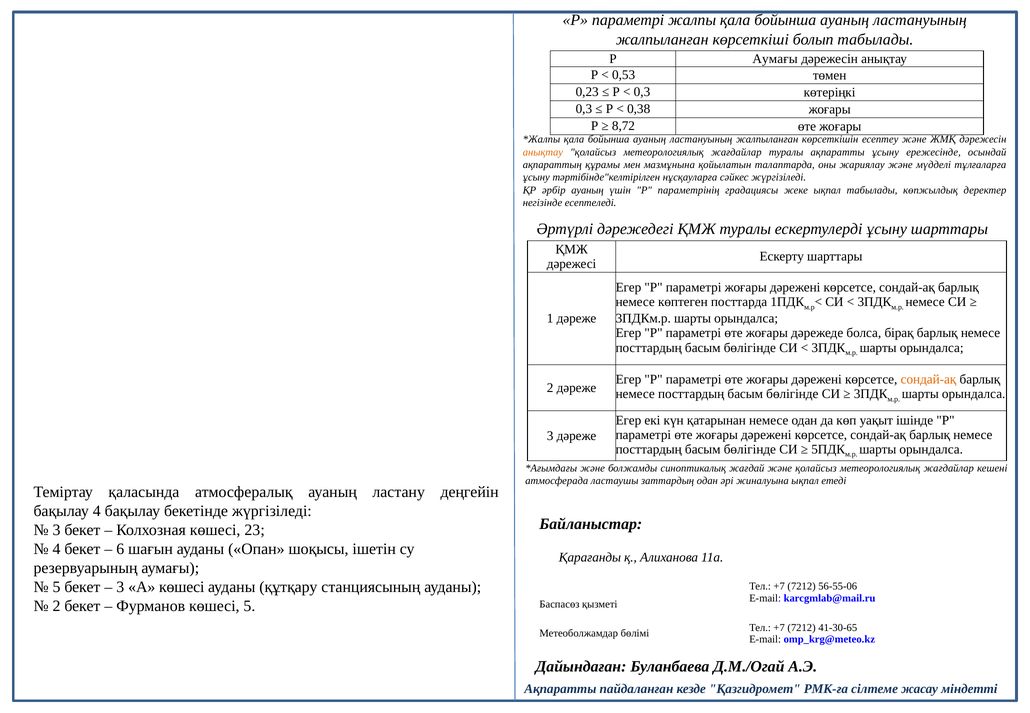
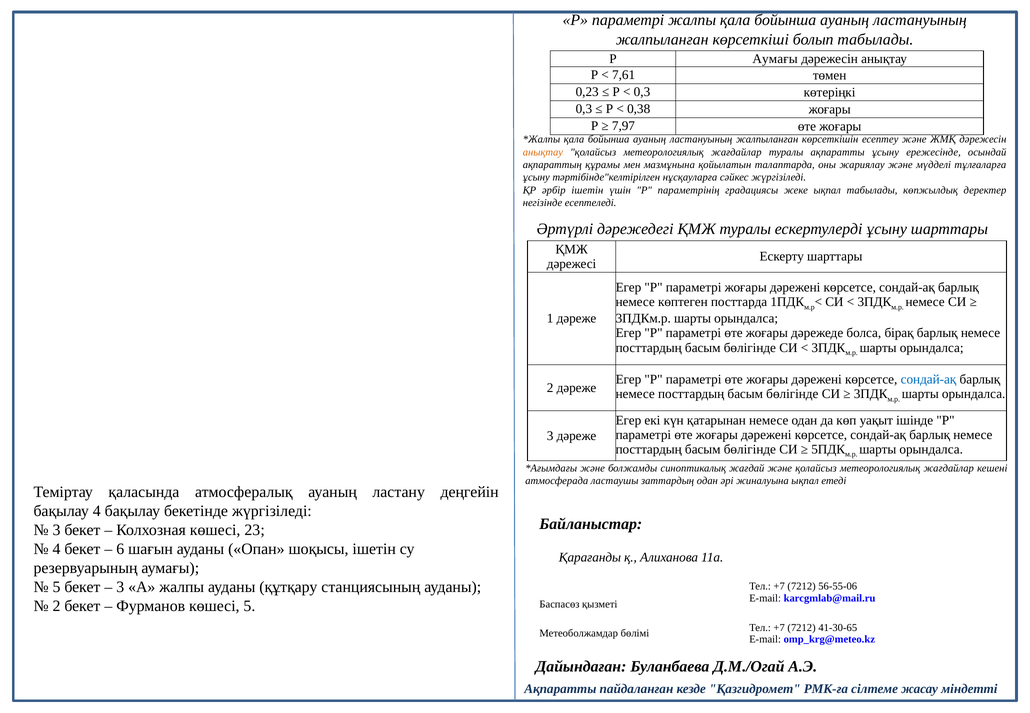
0,53: 0,53 -> 7,61
8,72: 8,72 -> 7,97
әрбір ауаның: ауаның -> ішетін
сондай-ақ at (928, 379) colour: orange -> blue
А көшесі: көшесі -> жалпы
